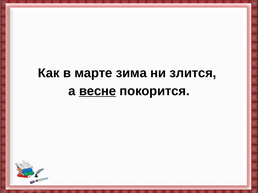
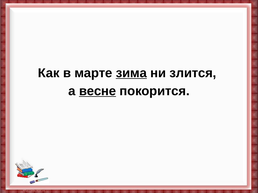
зима underline: none -> present
